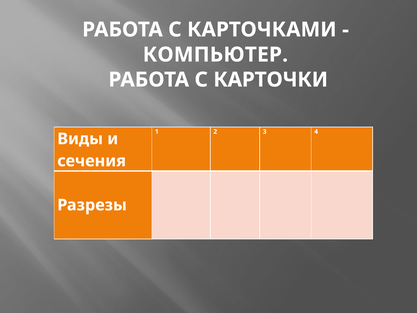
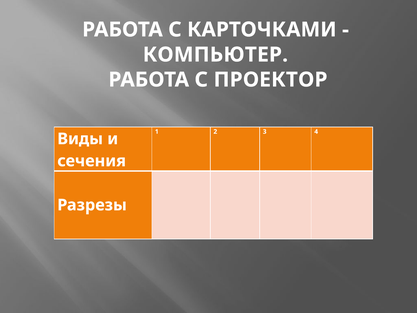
КАРТОЧКИ: КАРТОЧКИ -> ПРОЕКТОР
